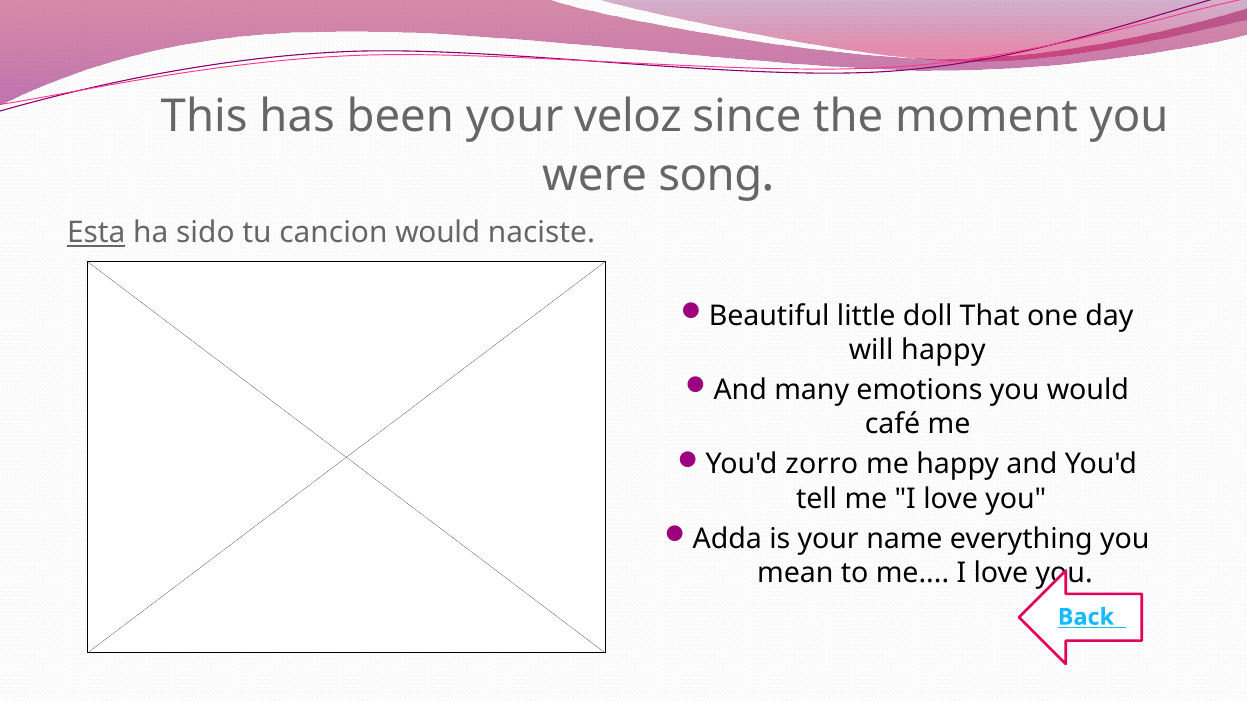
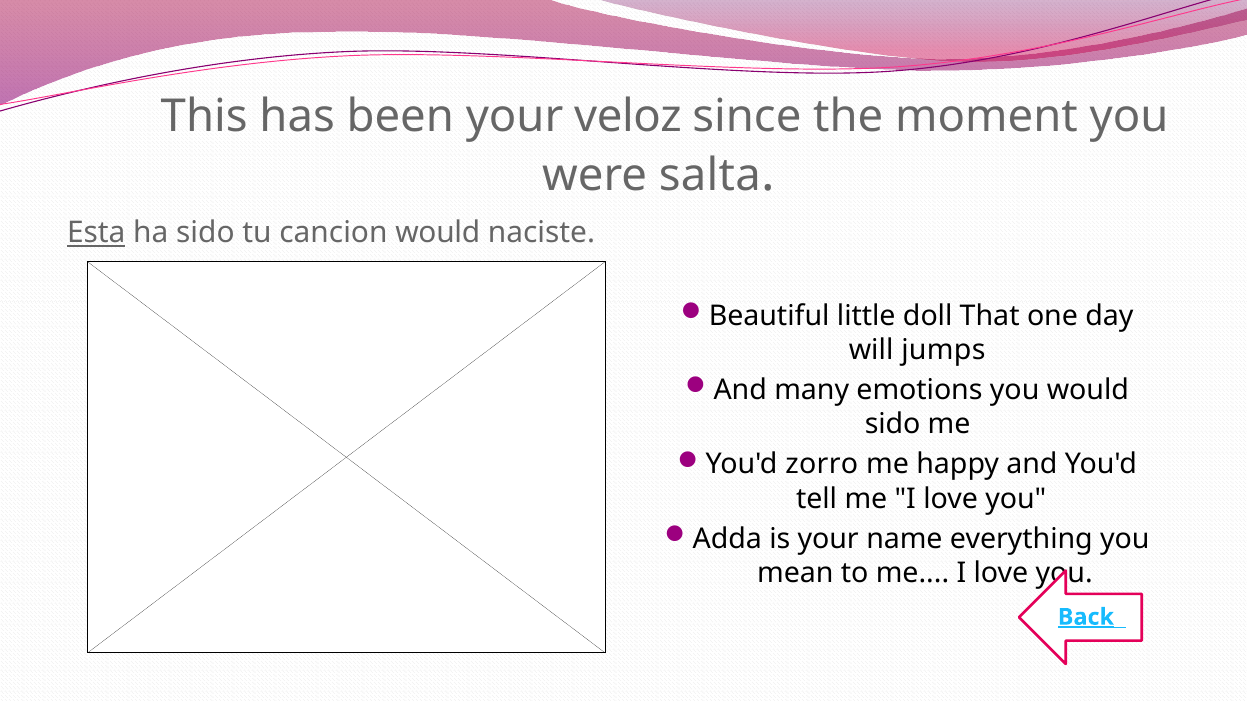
song: song -> salta
will happy: happy -> jumps
café at (893, 425): café -> sido
Back underline: none -> present
